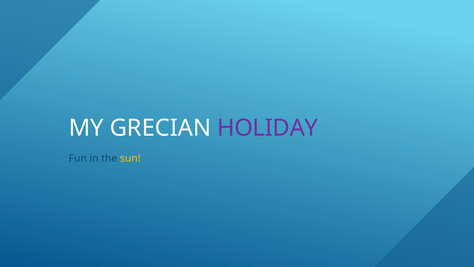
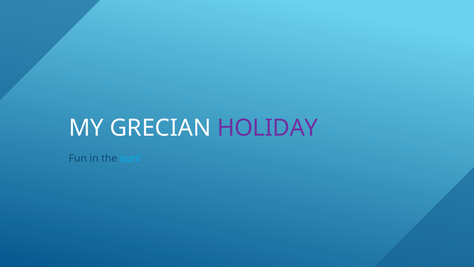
sun colour: yellow -> light blue
